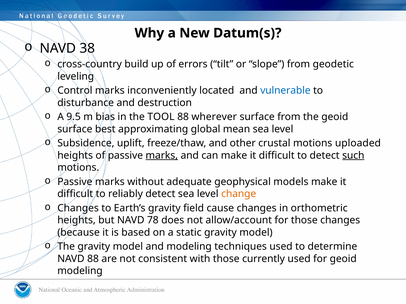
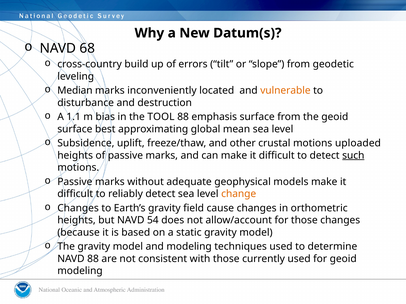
38: 38 -> 68
Control: Control -> Median
vulnerable colour: blue -> orange
9.5: 9.5 -> 1.1
wherever: wherever -> emphasis
marks at (162, 156) underline: present -> none
78: 78 -> 54
